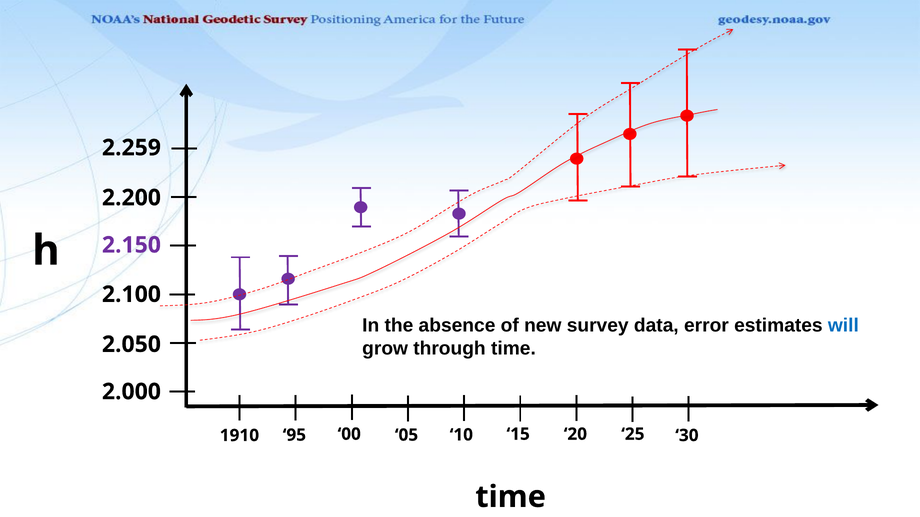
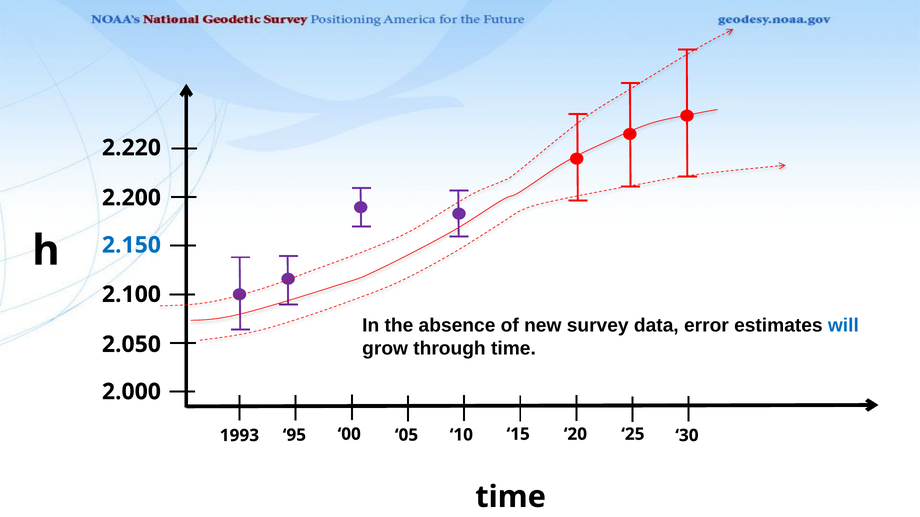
2.259: 2.259 -> 2.220
2.150 colour: purple -> blue
1910: 1910 -> 1993
